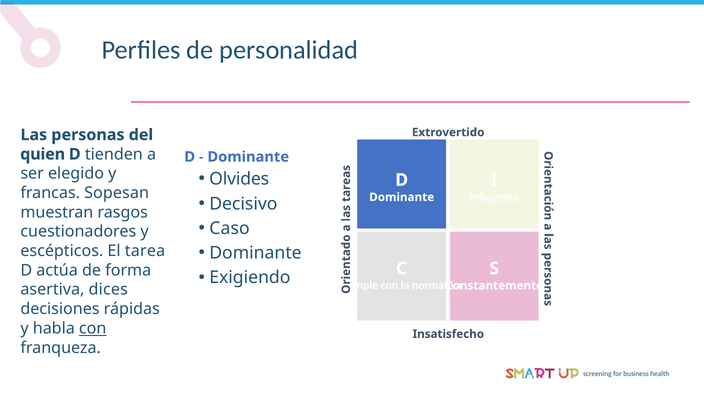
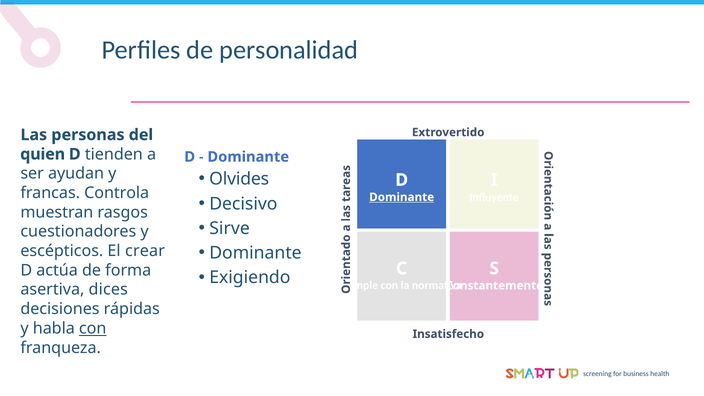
elegido: elegido -> ayudan
Sopesan: Sopesan -> Controla
Dominante at (402, 197) underline: none -> present
Caso: Caso -> Sirve
tarea: tarea -> crear
